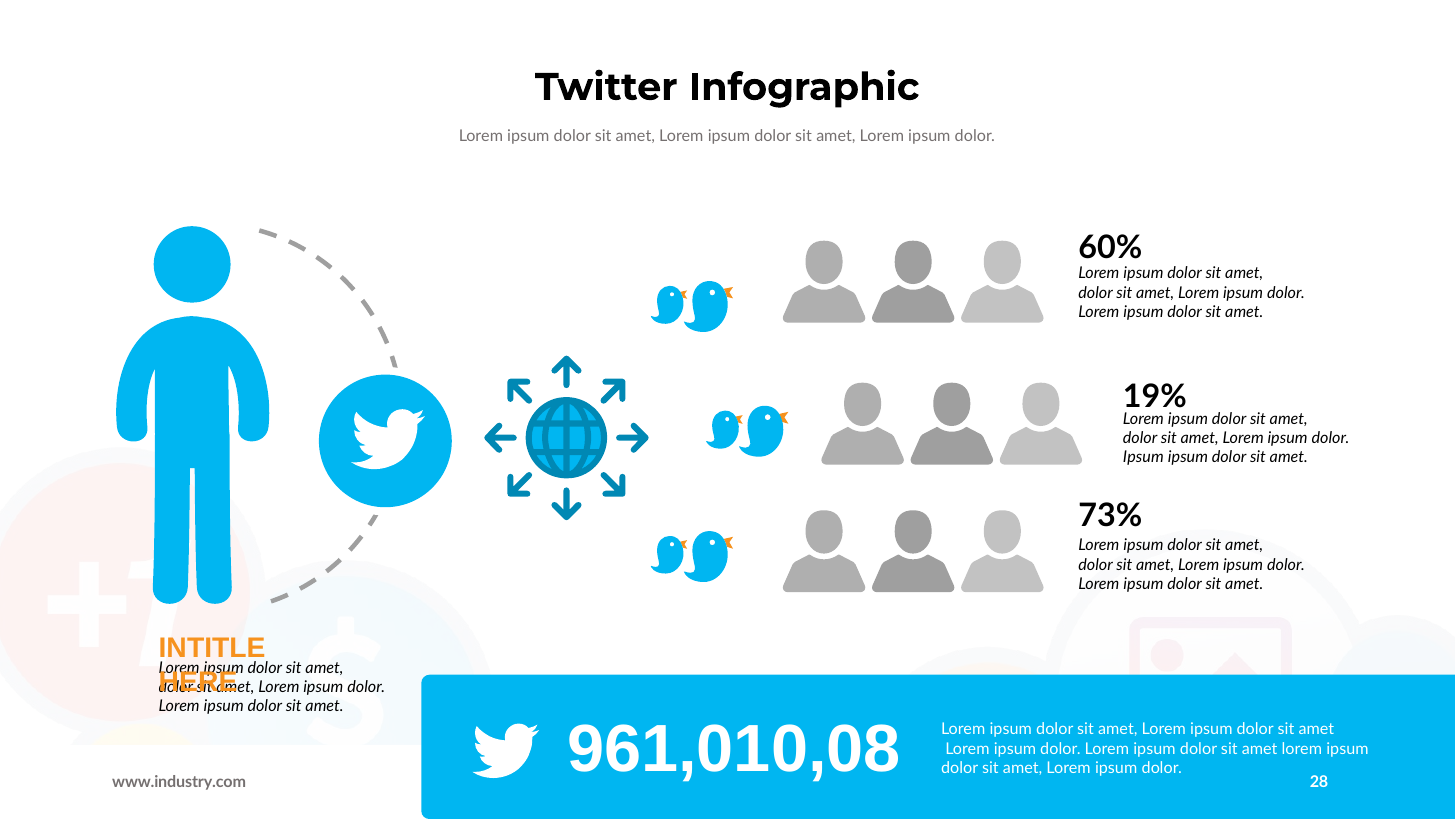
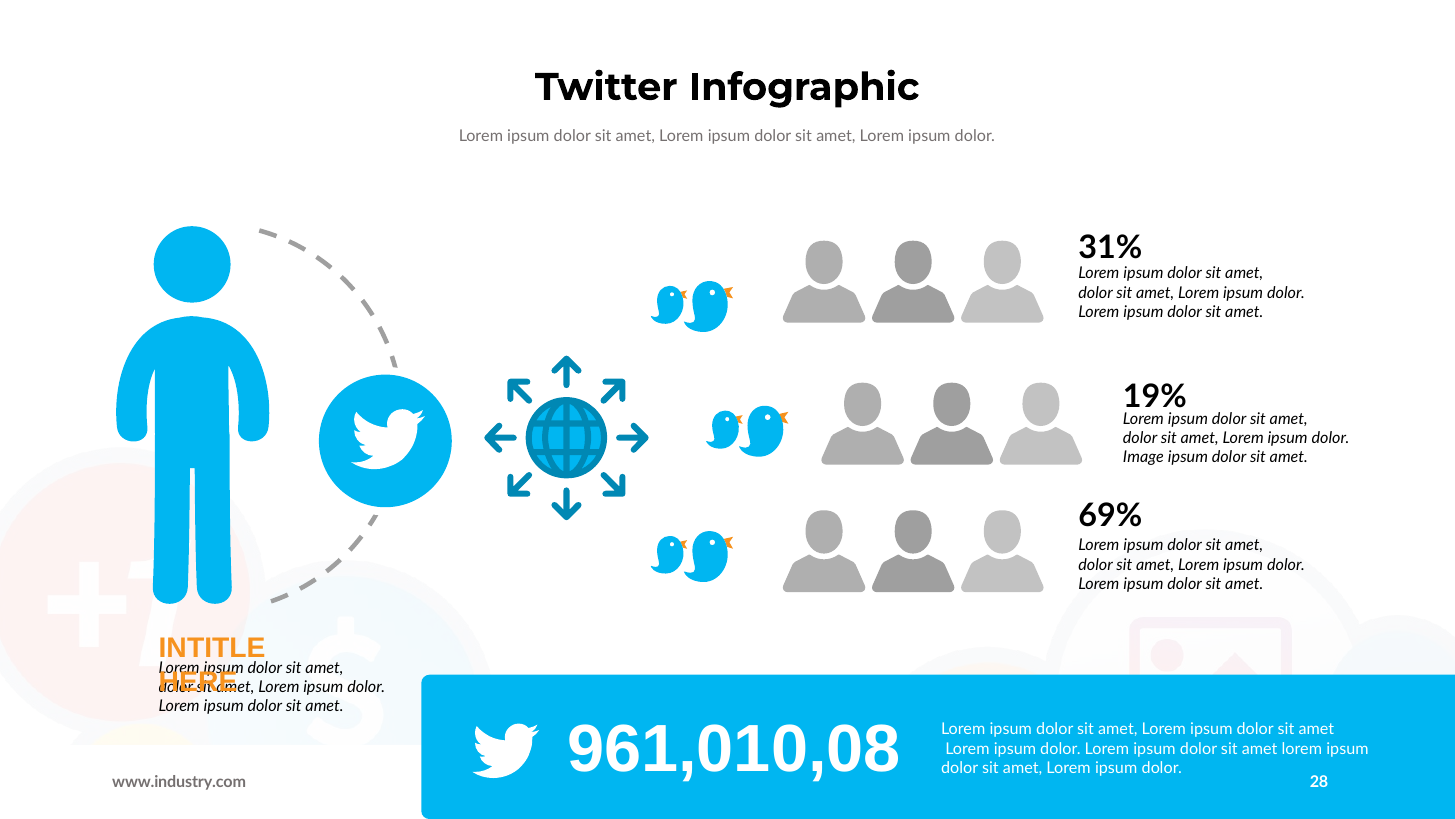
60%: 60% -> 31%
Ipsum at (1143, 457): Ipsum -> Image
73%: 73% -> 69%
